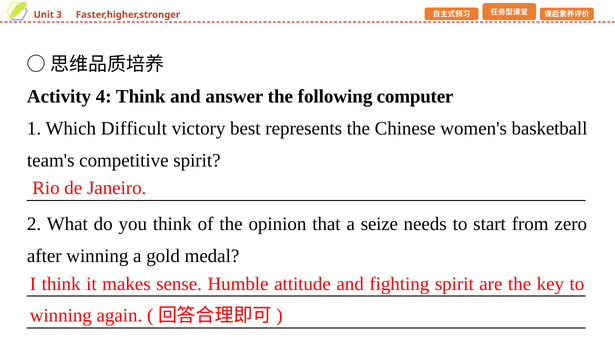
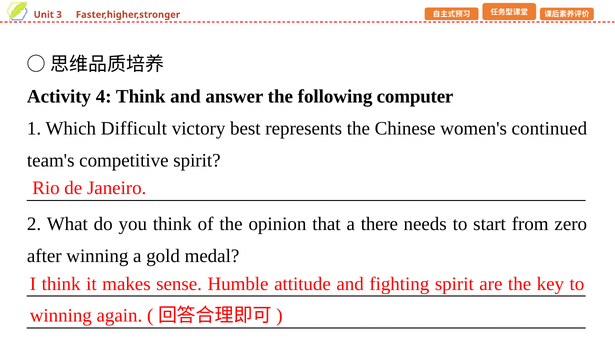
basketball: basketball -> continued
seize: seize -> there
